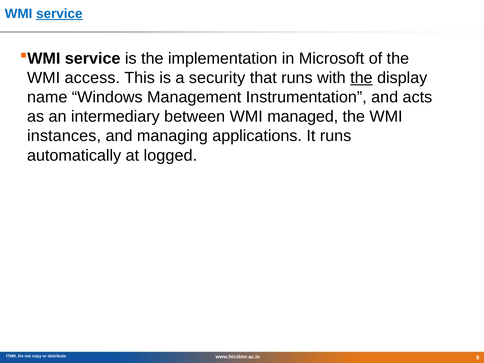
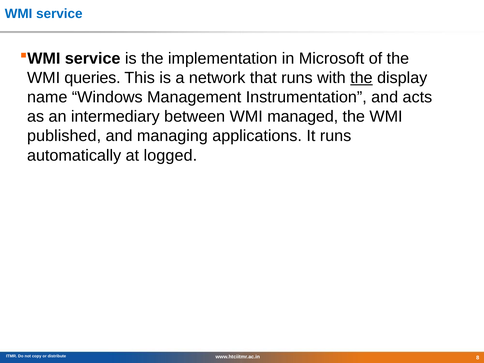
service at (59, 14) underline: present -> none
access: access -> queries
security: security -> network
instances: instances -> published
